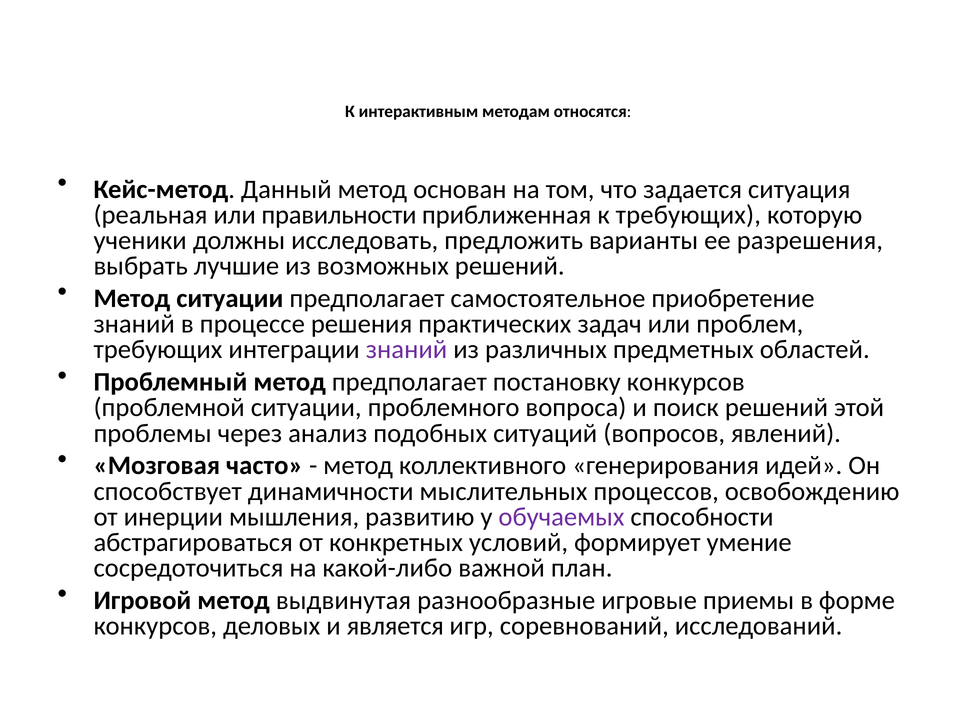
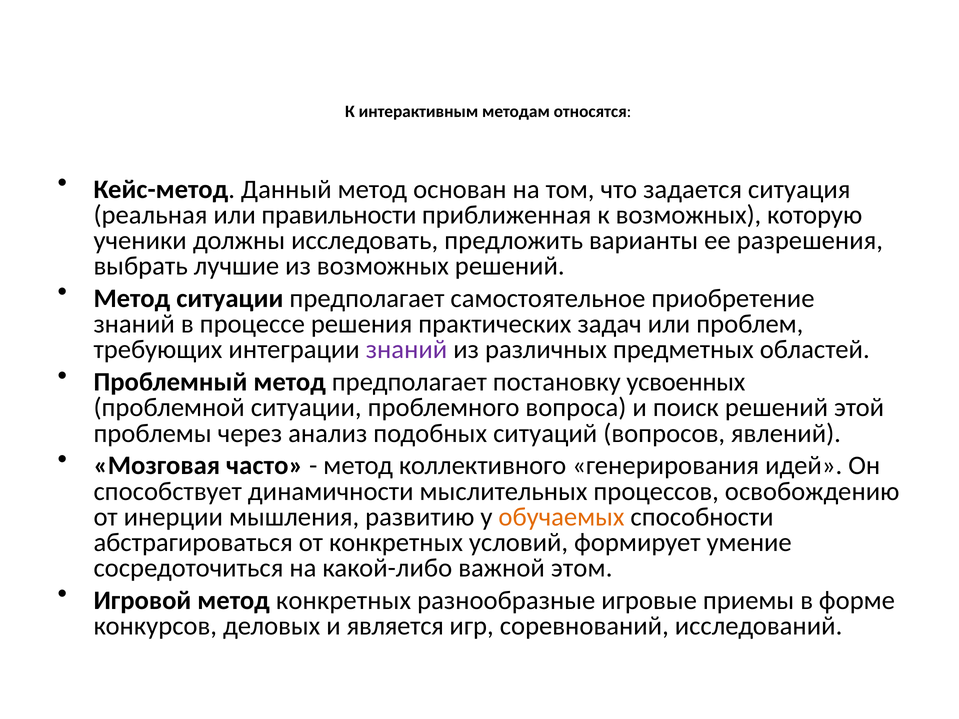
к требующих: требующих -> возможных
постановку конкурсов: конкурсов -> усвоенных
обучаемых colour: purple -> orange
план: план -> этом
метод выдвинутая: выдвинутая -> конкретных
